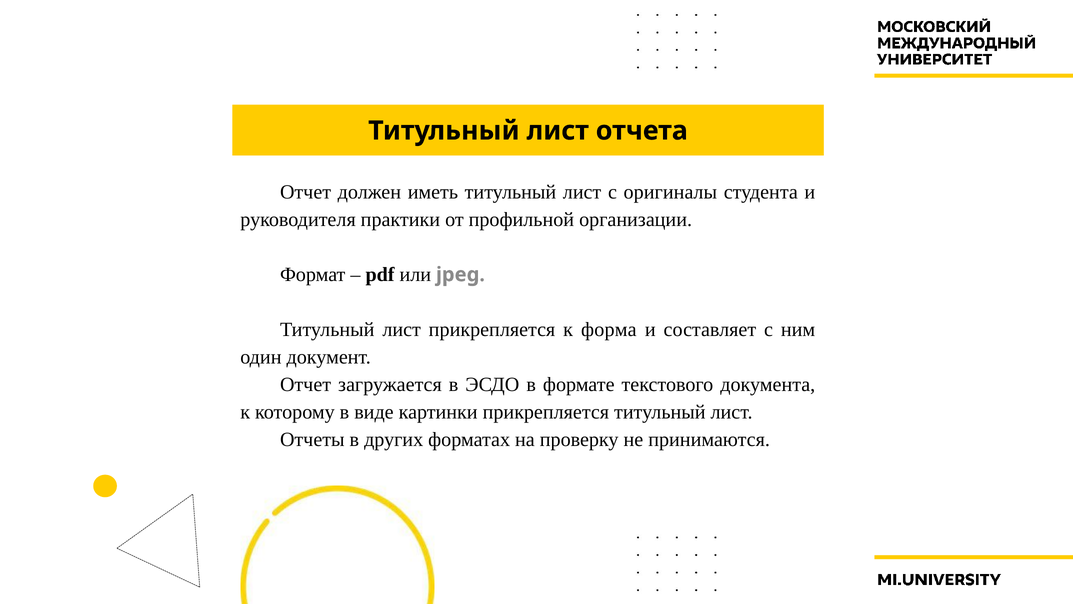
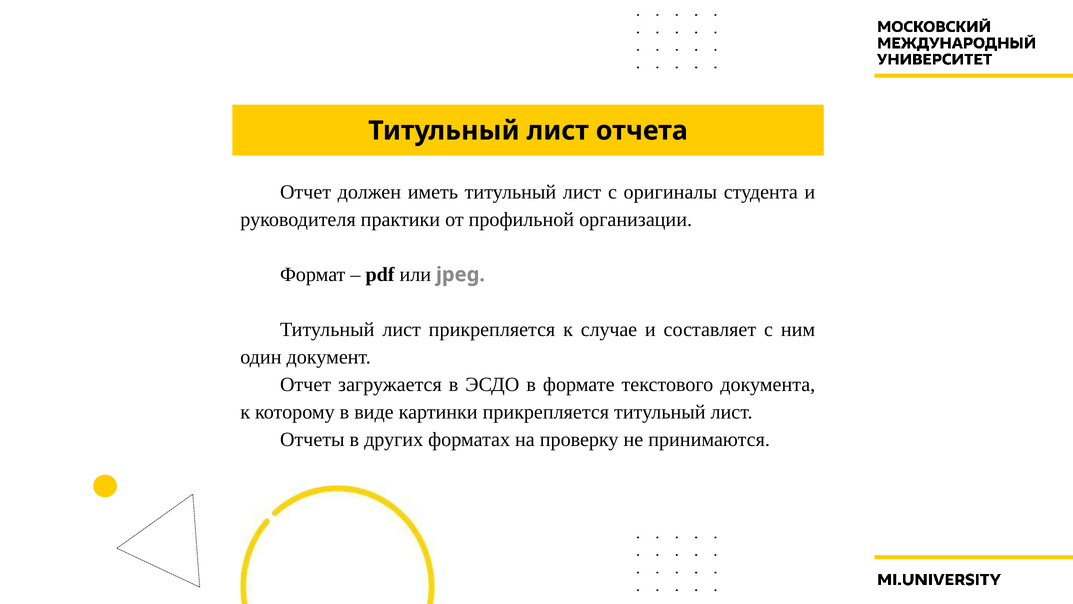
форма: форма -> случае
